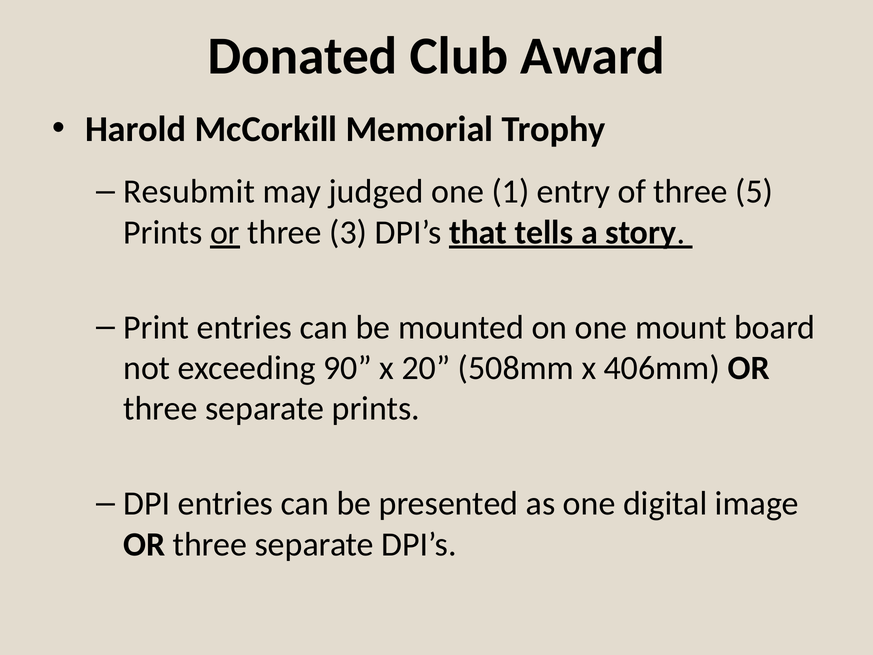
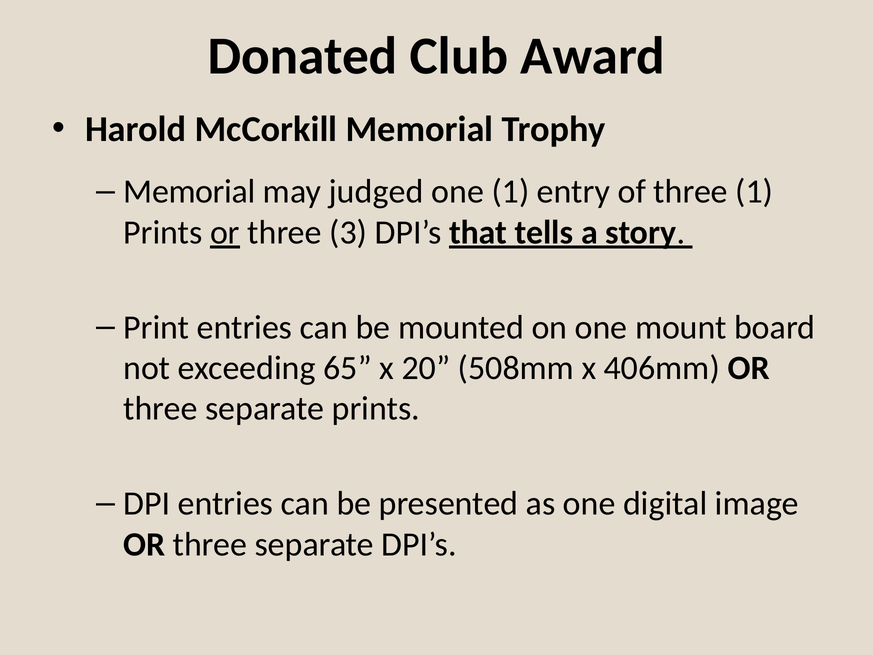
Resubmit at (189, 192): Resubmit -> Memorial
three 5: 5 -> 1
90: 90 -> 65
